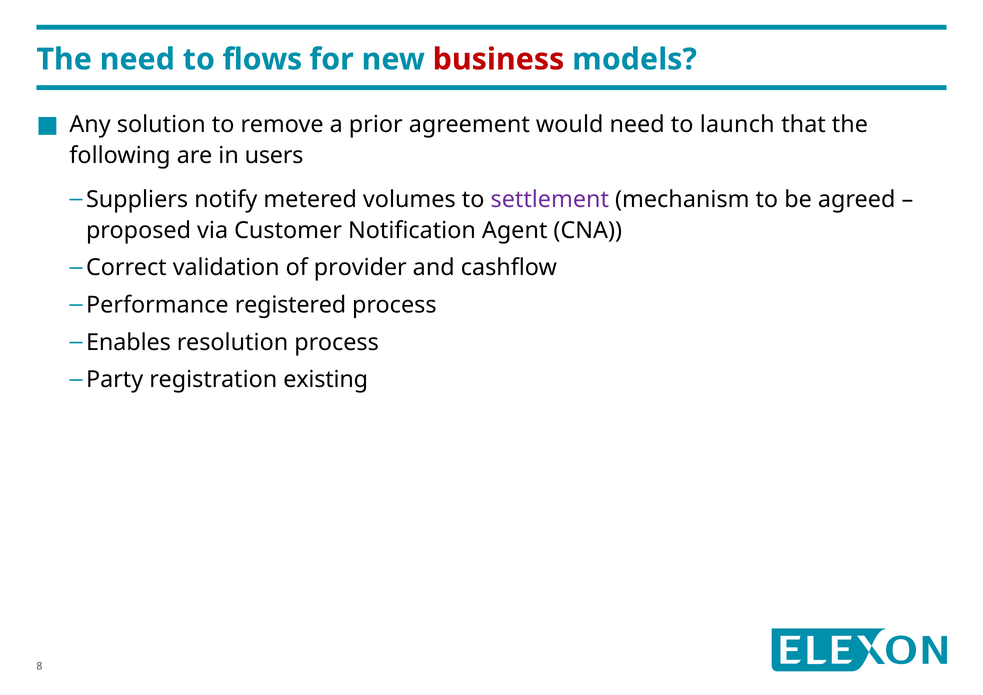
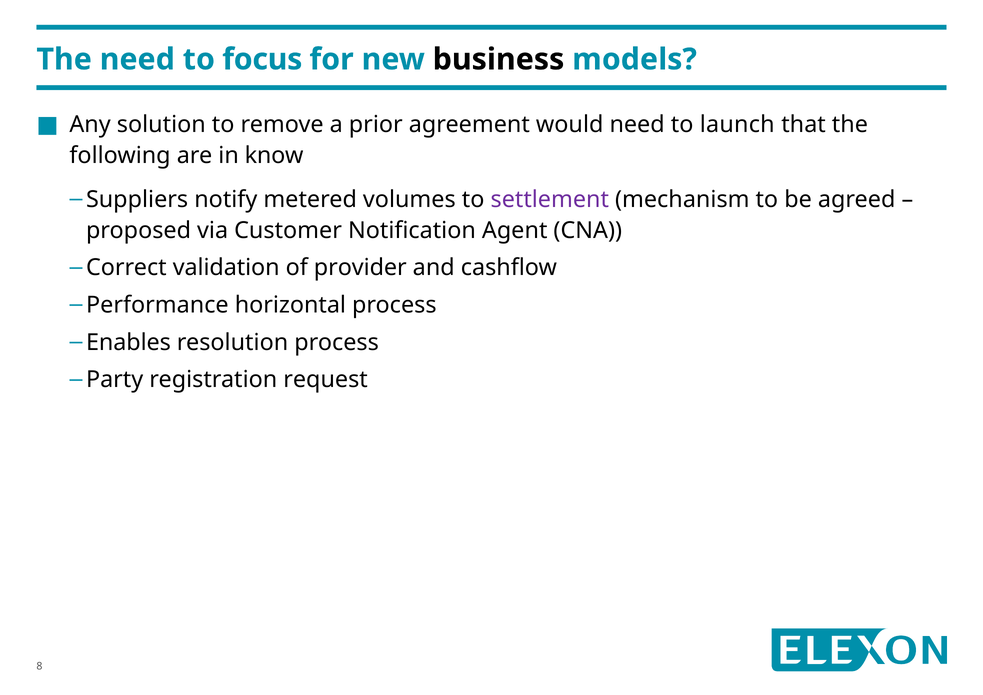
flows: flows -> focus
business colour: red -> black
users: users -> know
registered: registered -> horizontal
existing: existing -> request
